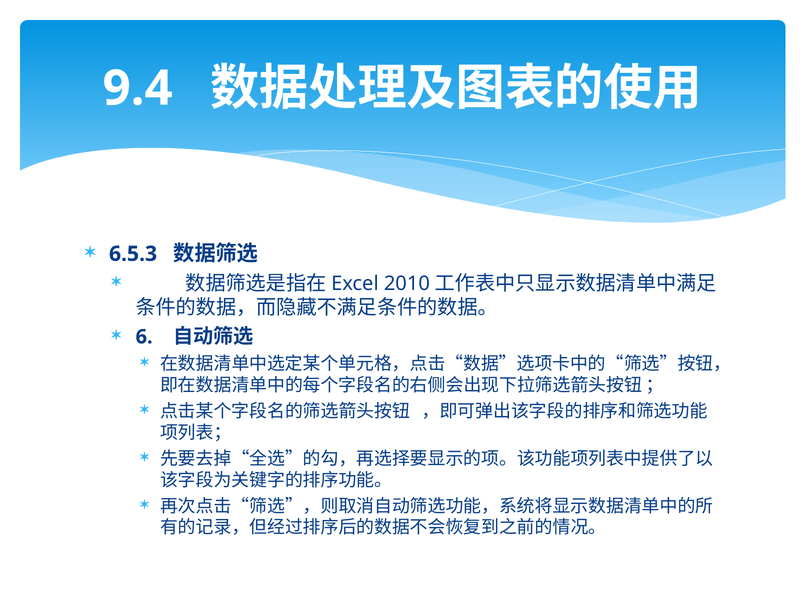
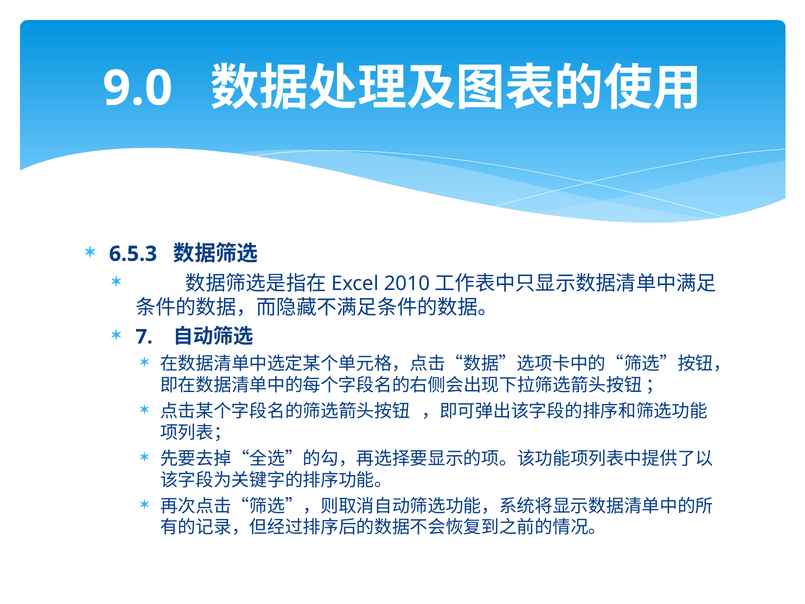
9.4: 9.4 -> 9.0
6: 6 -> 7
